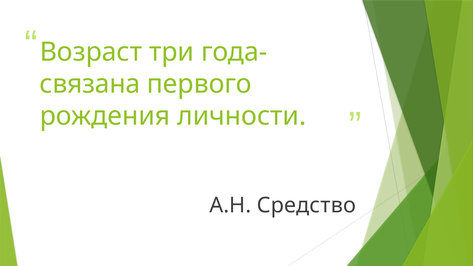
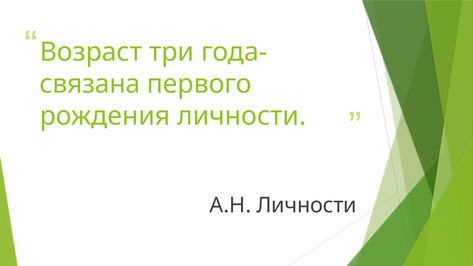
А.Н Средство: Средство -> Личности
